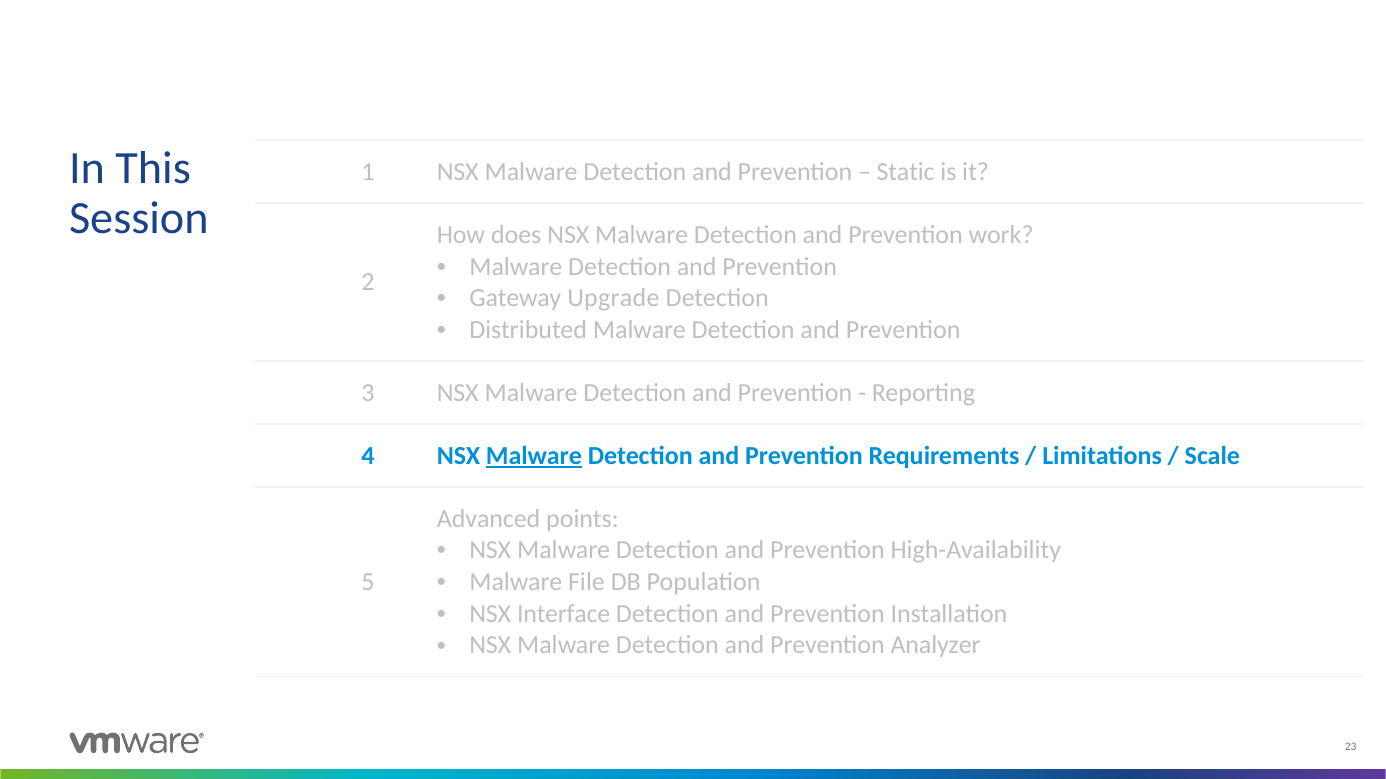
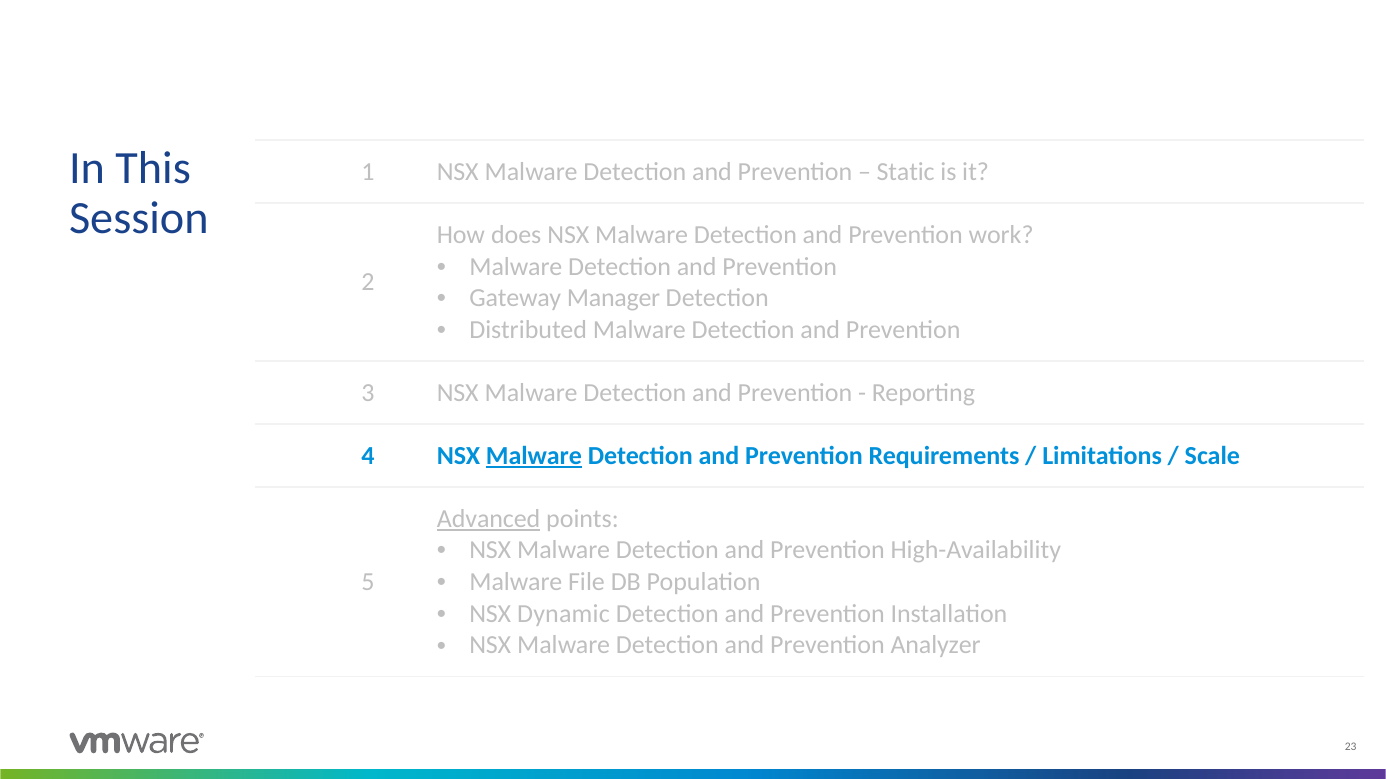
Upgrade: Upgrade -> Manager
Advanced underline: none -> present
Interface: Interface -> Dynamic
